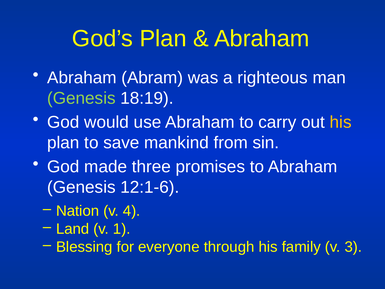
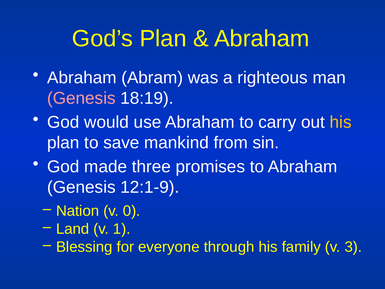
Genesis at (81, 98) colour: light green -> pink
12:1-6: 12:1-6 -> 12:1-9
4: 4 -> 0
